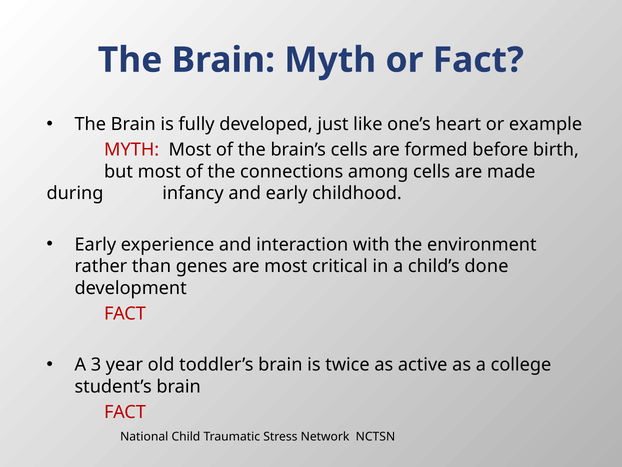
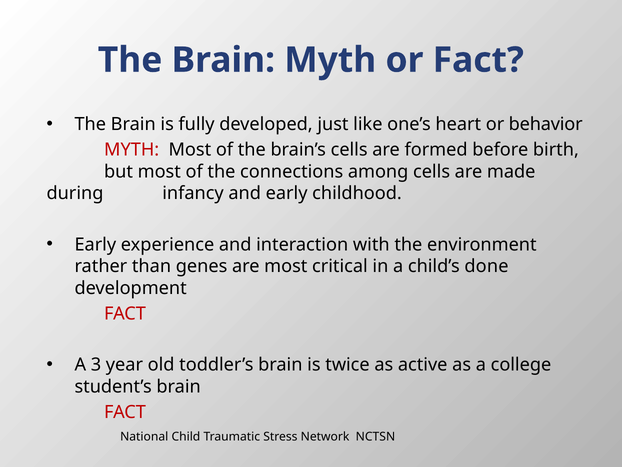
example: example -> behavior
